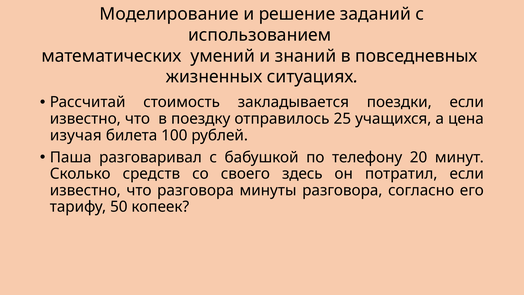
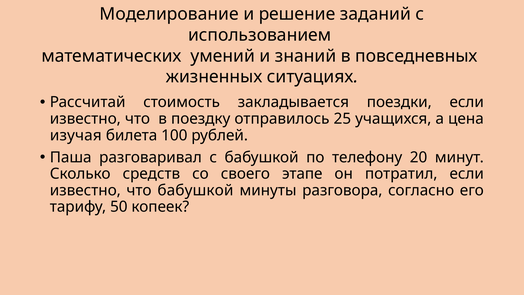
здесь: здесь -> этапе
что разговора: разговора -> бабушкой
